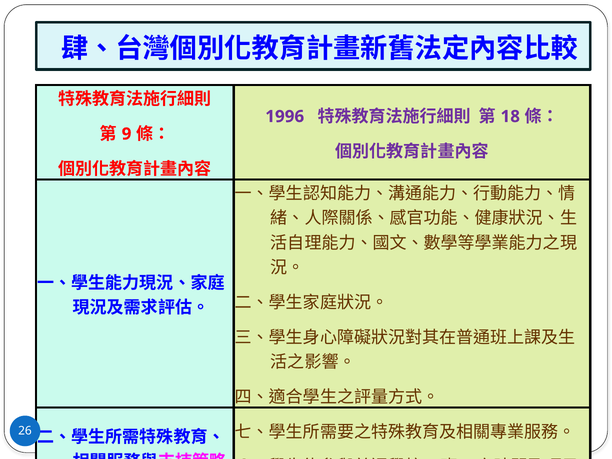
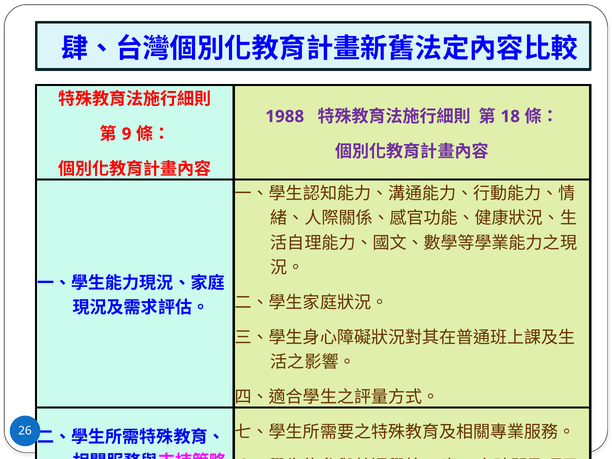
1996: 1996 -> 1988
